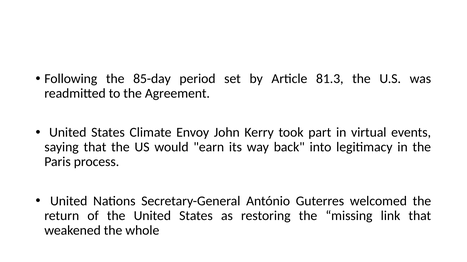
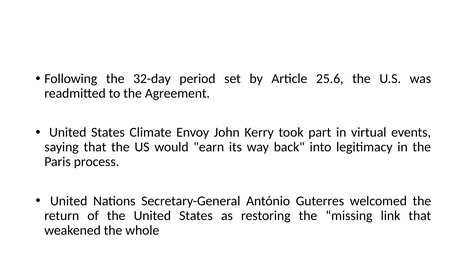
85-day: 85-day -> 32-day
81.3: 81.3 -> 25.6
